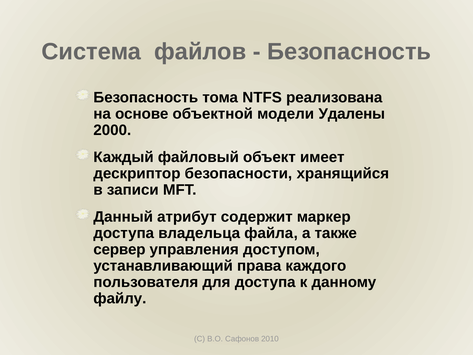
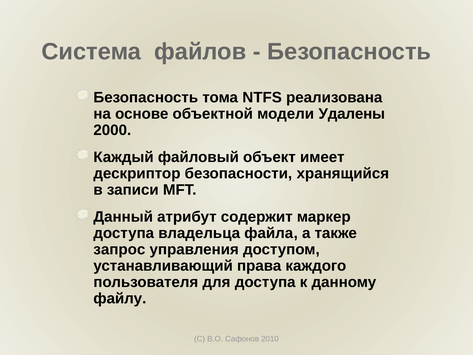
сервер: сервер -> запрос
